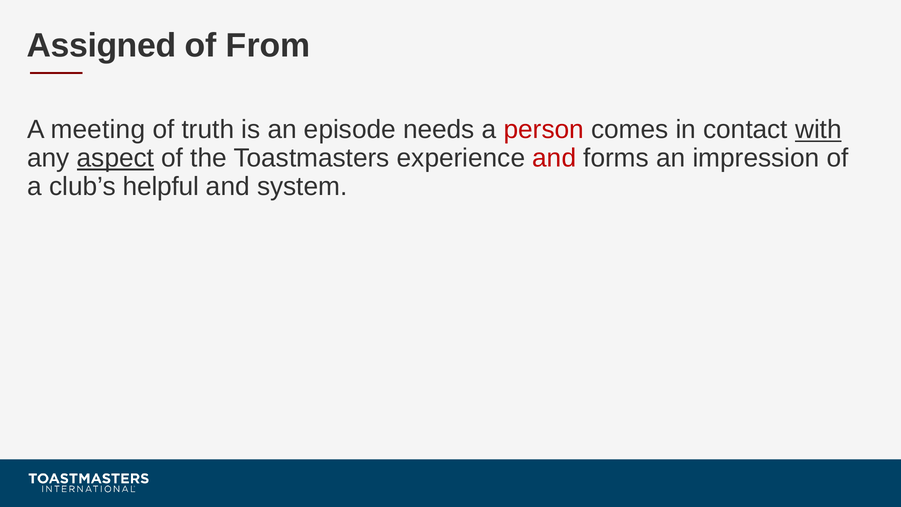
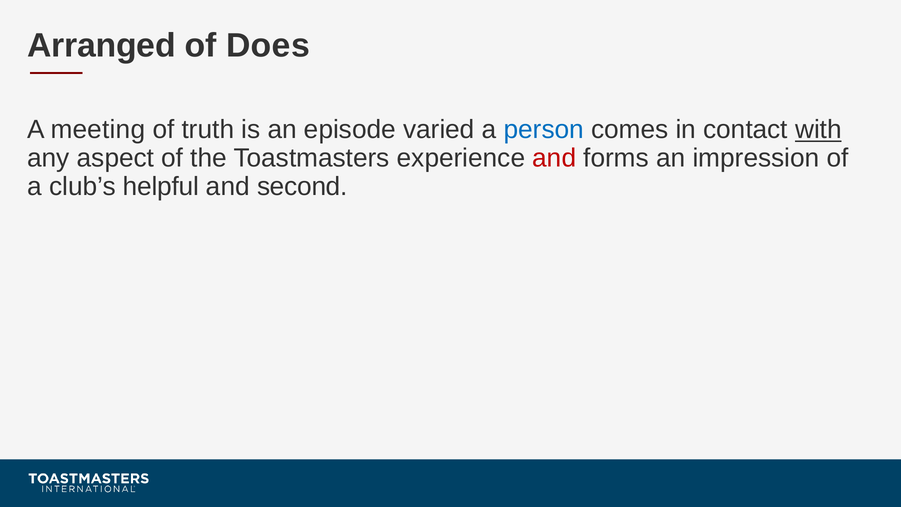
Assigned: Assigned -> Arranged
From: From -> Does
needs: needs -> varied
person colour: red -> blue
aspect underline: present -> none
system: system -> second
